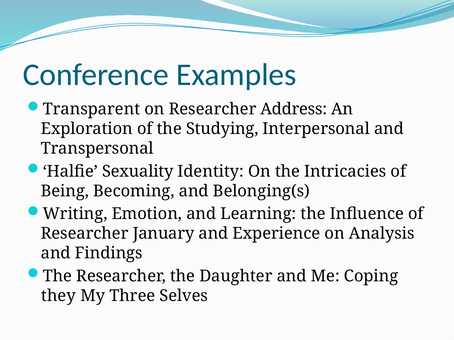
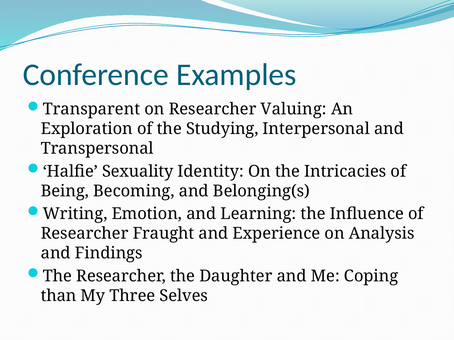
Address: Address -> Valuing
January: January -> Fraught
they: they -> than
